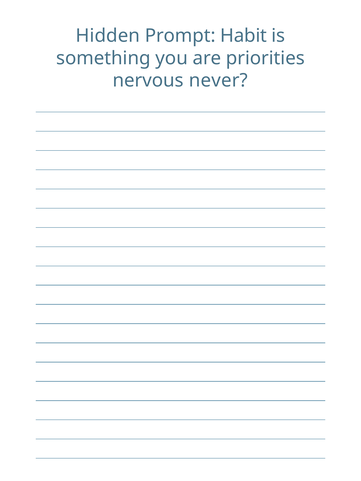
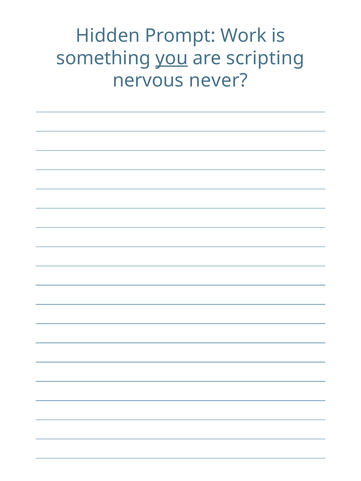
Habit: Habit -> Work
you underline: none -> present
priorities: priorities -> scripting
